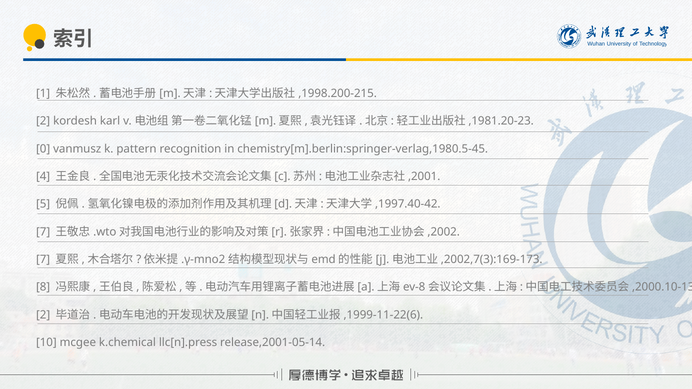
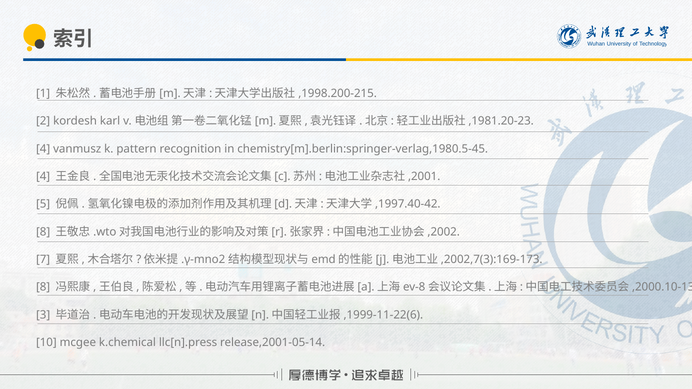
0 at (43, 149): 0 -> 4
7 at (43, 232): 7 -> 8
2 at (43, 315): 2 -> 3
